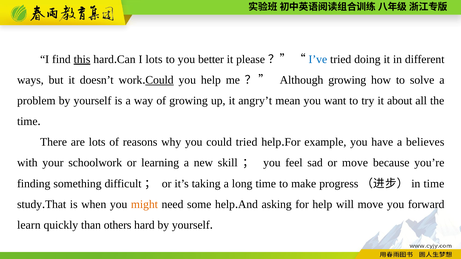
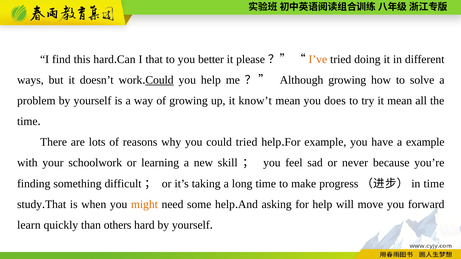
this underline: present -> none
I lots: lots -> that
I’ve colour: blue -> orange
angry’t: angry’t -> know’t
want: want -> does
it about: about -> mean
a believes: believes -> example
or move: move -> never
